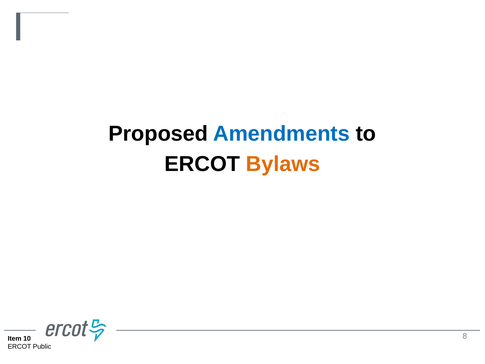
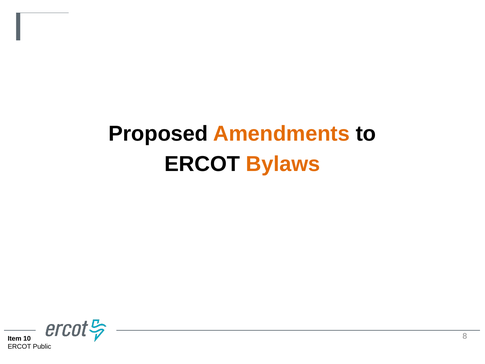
Amendments colour: blue -> orange
